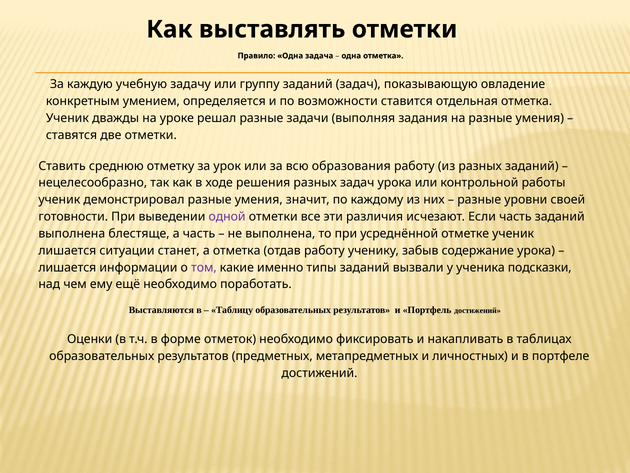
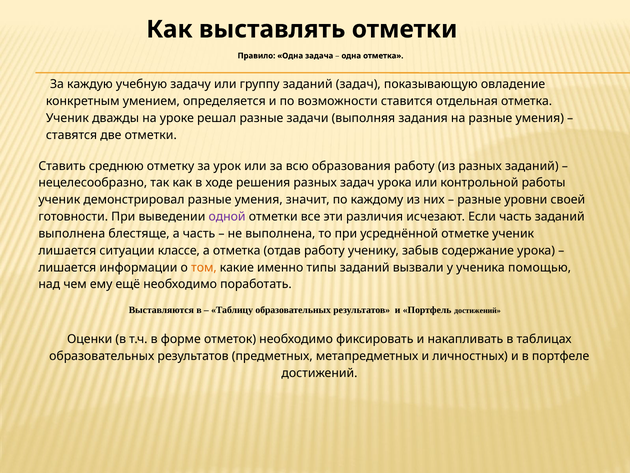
станет: станет -> классе
том colour: purple -> orange
подсказки: подсказки -> помощью
